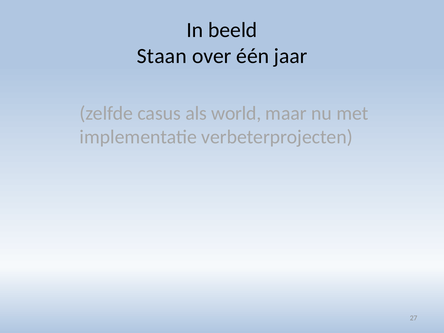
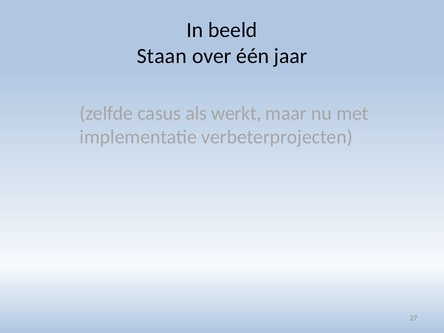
world: world -> werkt
